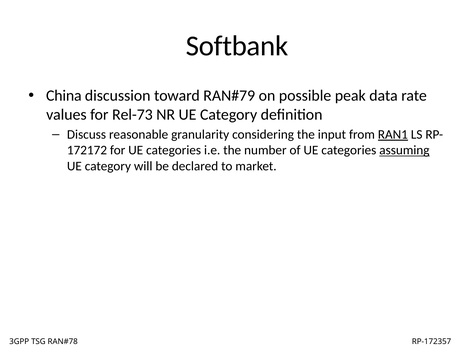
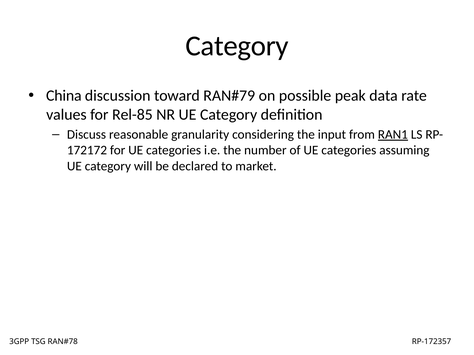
Softbank at (237, 46): Softbank -> Category
Rel-73: Rel-73 -> Rel-85
assuming underline: present -> none
